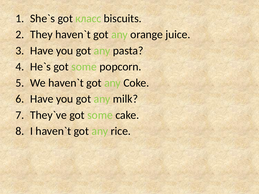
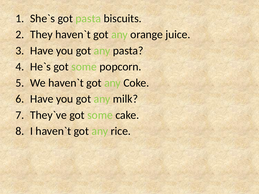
got класс: класс -> pasta
